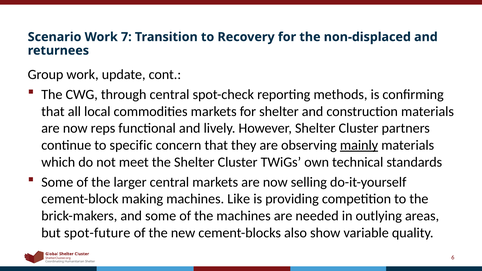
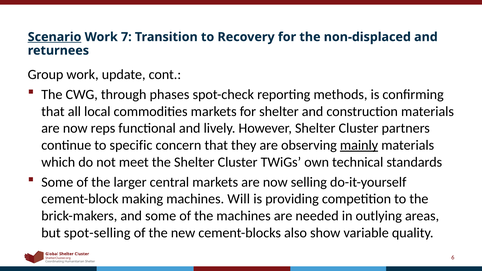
Scenario underline: none -> present
through central: central -> phases
Like: Like -> Will
spot-future: spot-future -> spot-selling
